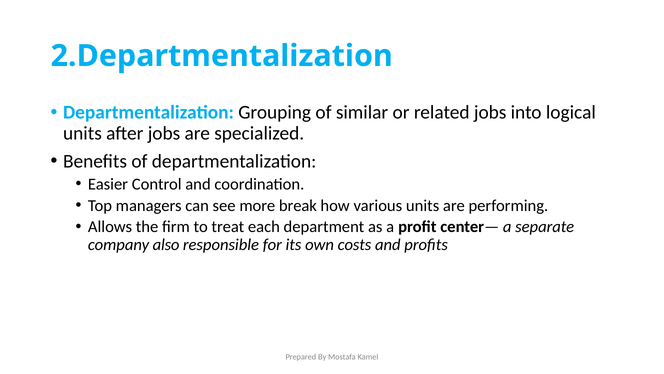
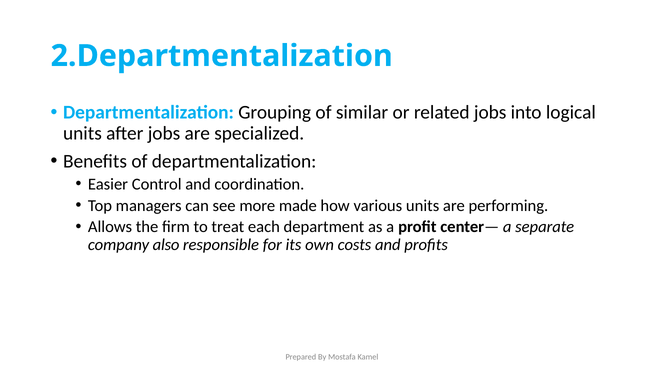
break: break -> made
